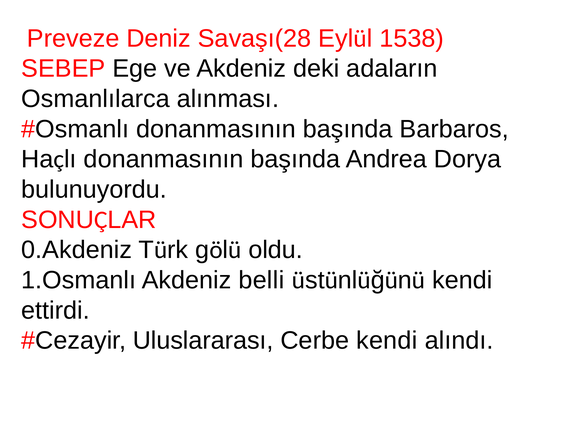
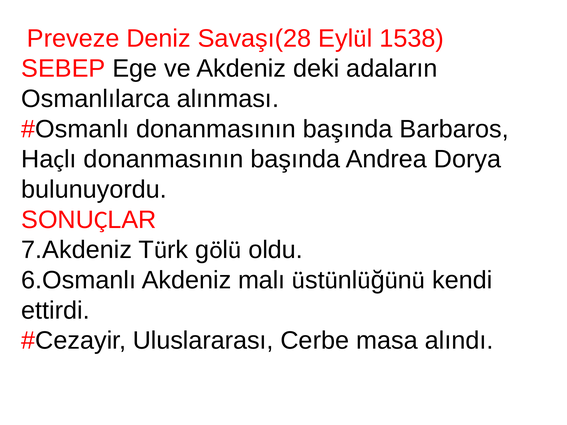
0.Akdeniz: 0.Akdeniz -> 7.Akdeniz
1.Osmanlı: 1.Osmanlı -> 6.Osmanlı
belli: belli -> malı
Cerbe kendi: kendi -> masa
